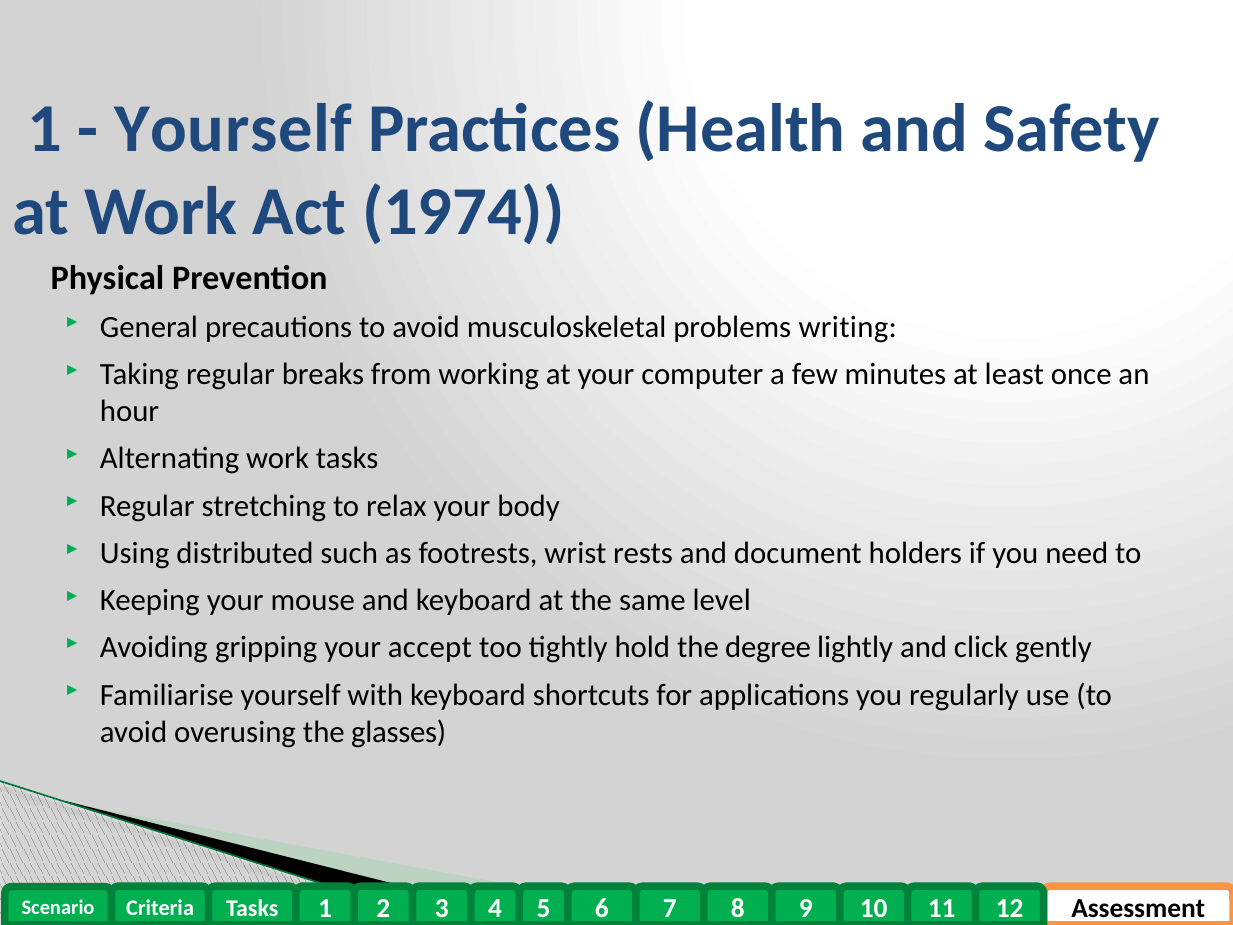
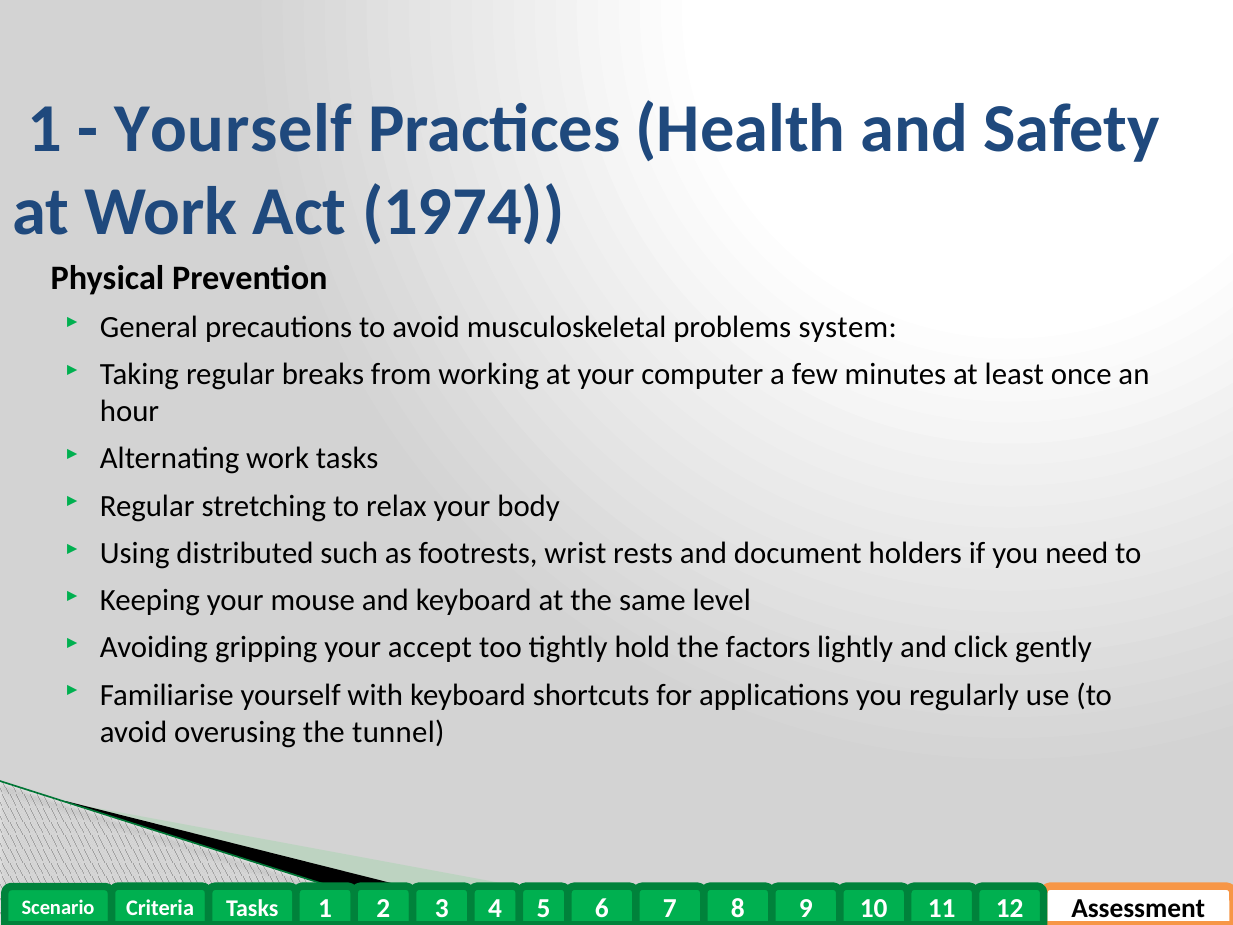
writing: writing -> system
degree: degree -> factors
glasses: glasses -> tunnel
